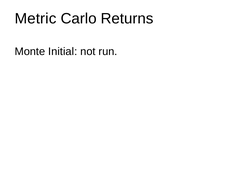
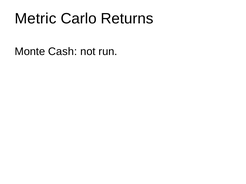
Initial: Initial -> Cash
